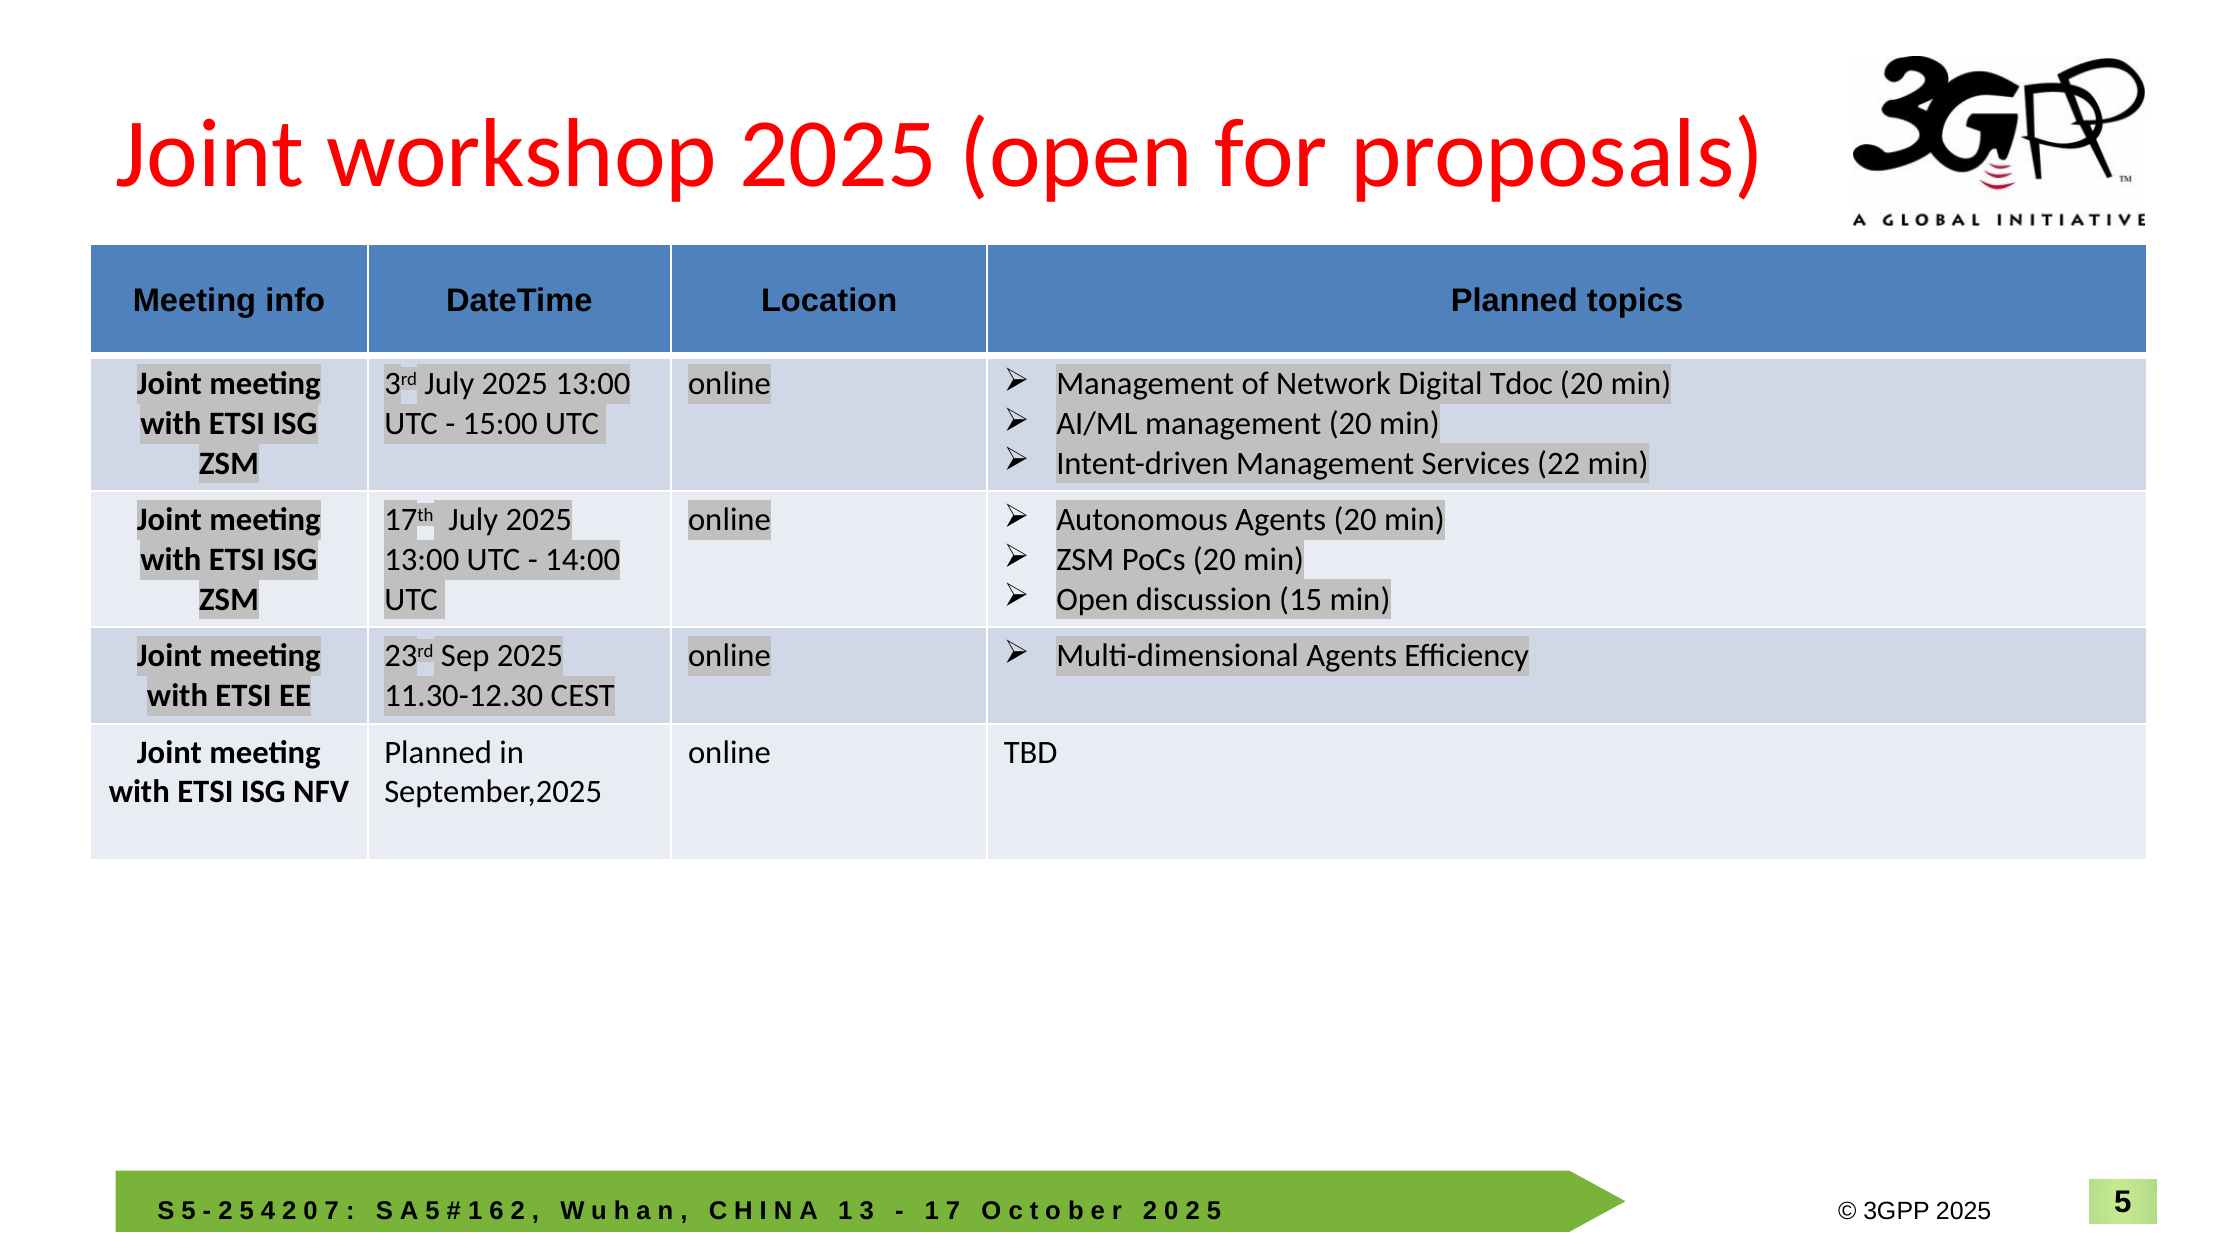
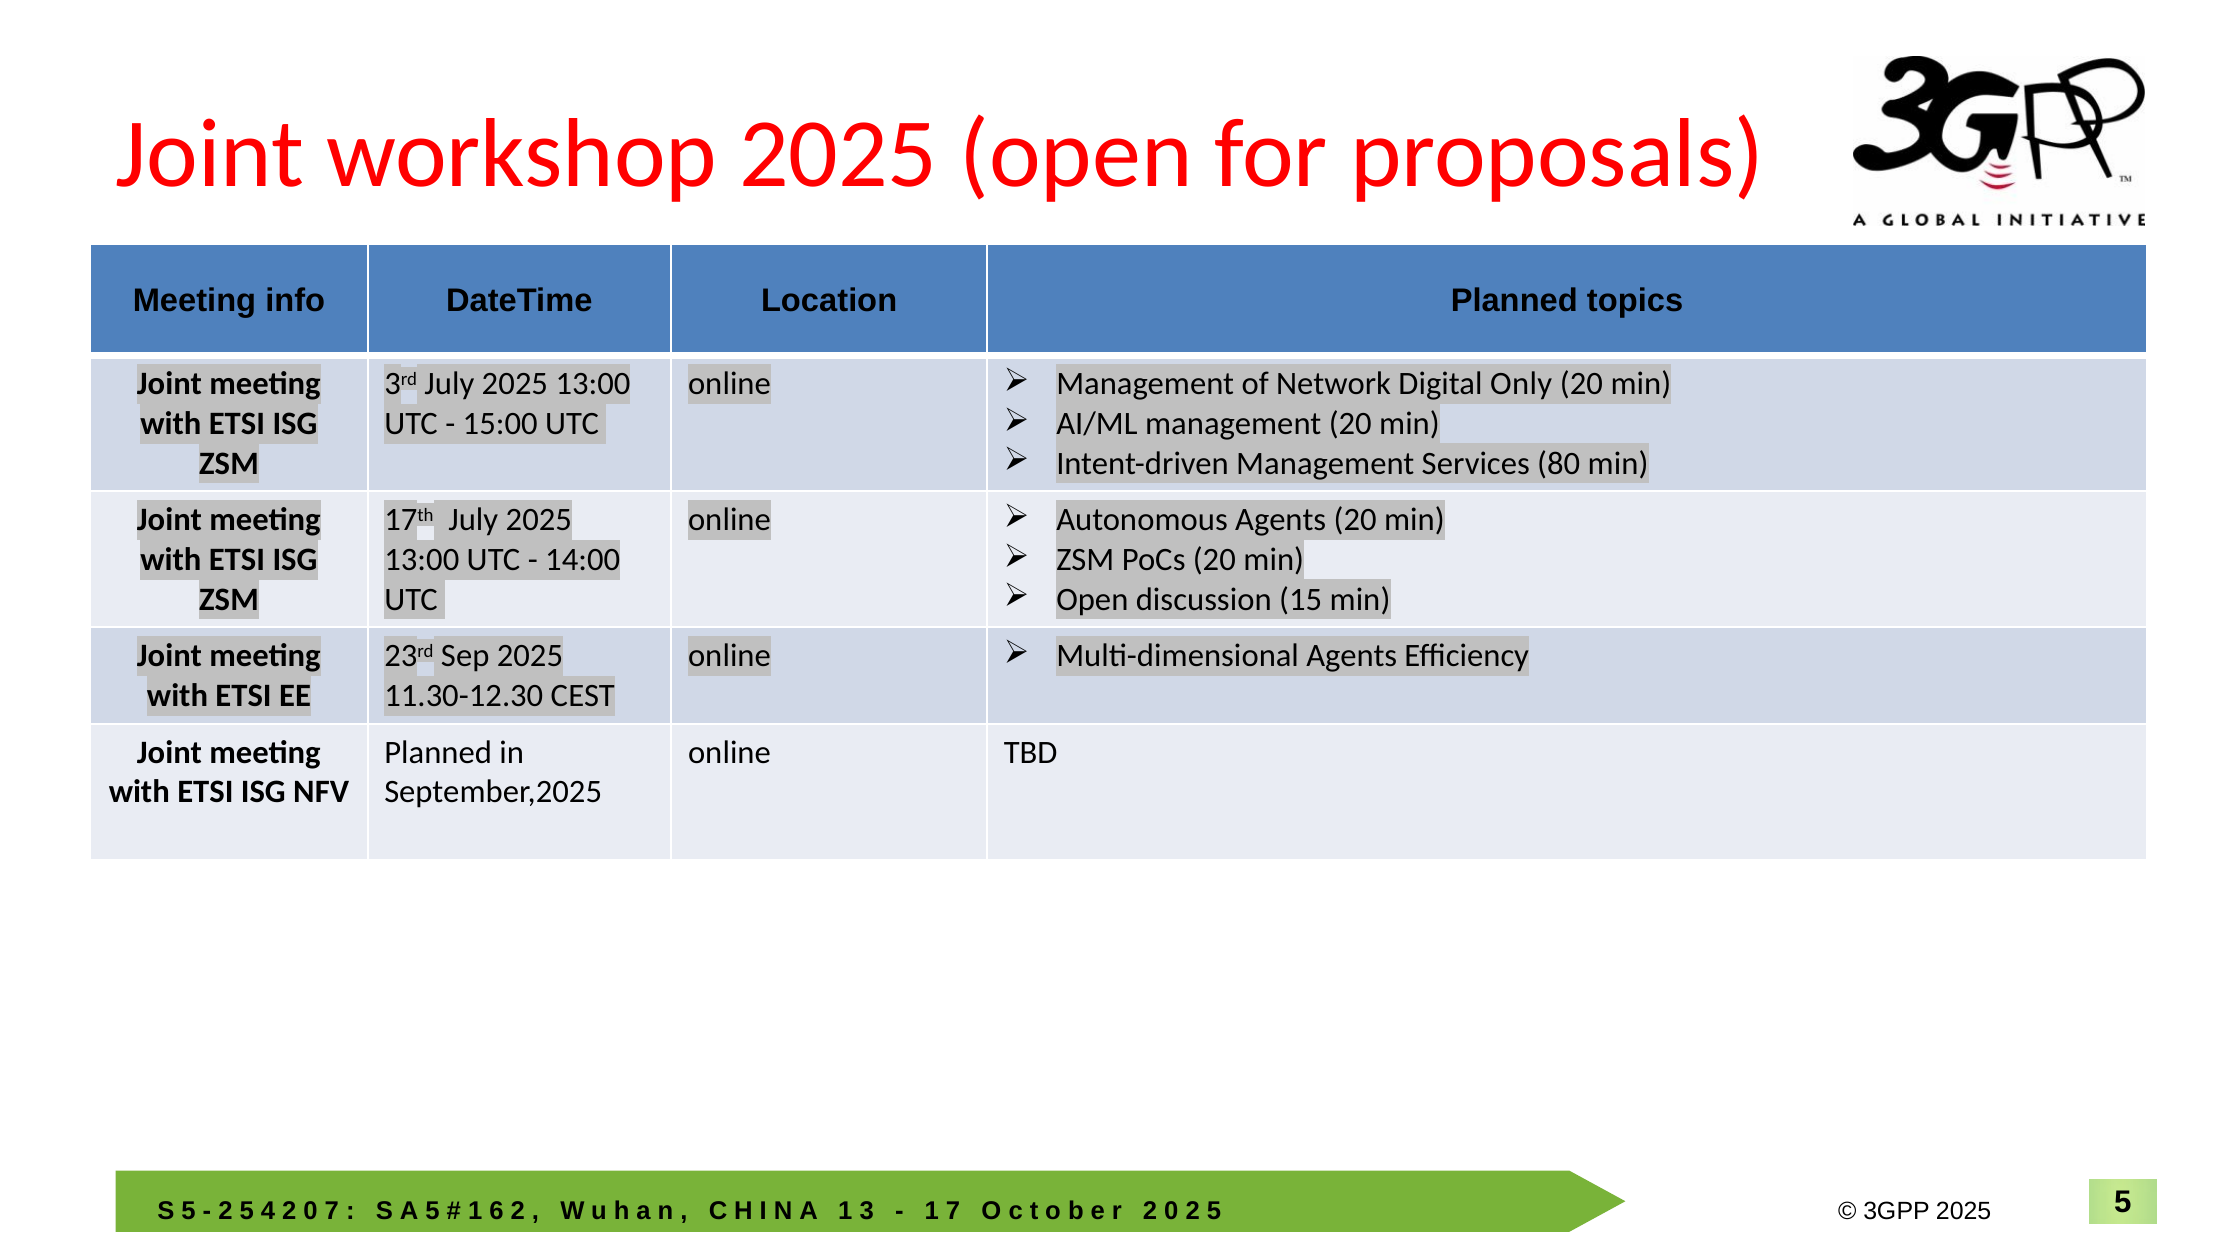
Tdoc: Tdoc -> Only
22: 22 -> 80
